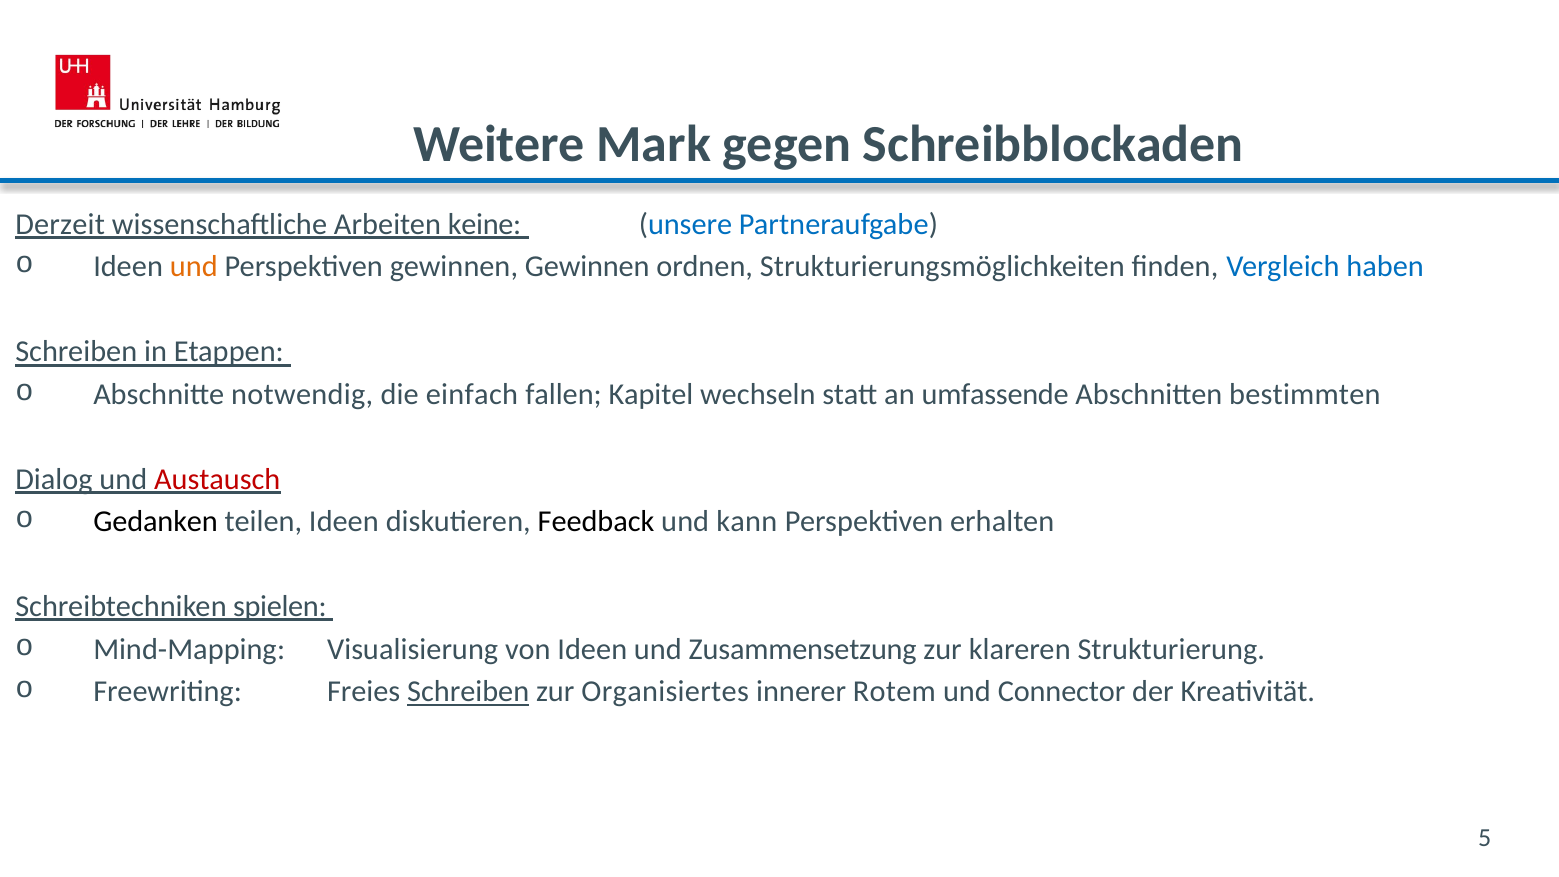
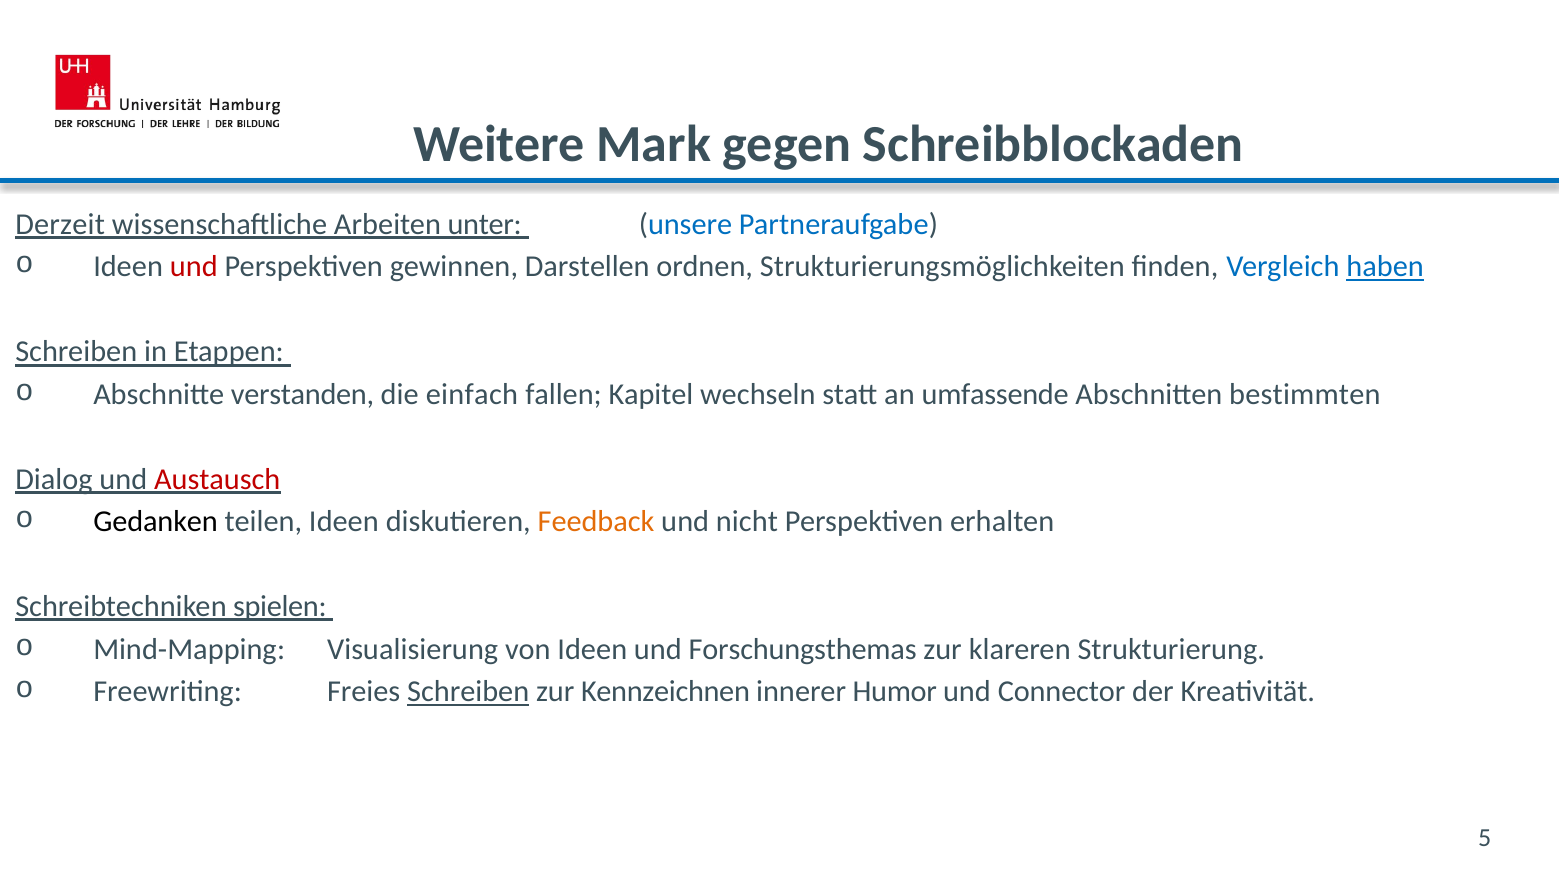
keine: keine -> unter
und at (194, 267) colour: orange -> red
gewinnen Gewinnen: Gewinnen -> Darstellen
haben underline: none -> present
notwendig: notwendig -> verstanden
Feedback colour: black -> orange
kann: kann -> nicht
Zusammensetzung: Zusammensetzung -> Forschungsthemas
Organisiertes: Organisiertes -> Kennzeichnen
Rotem: Rotem -> Humor
